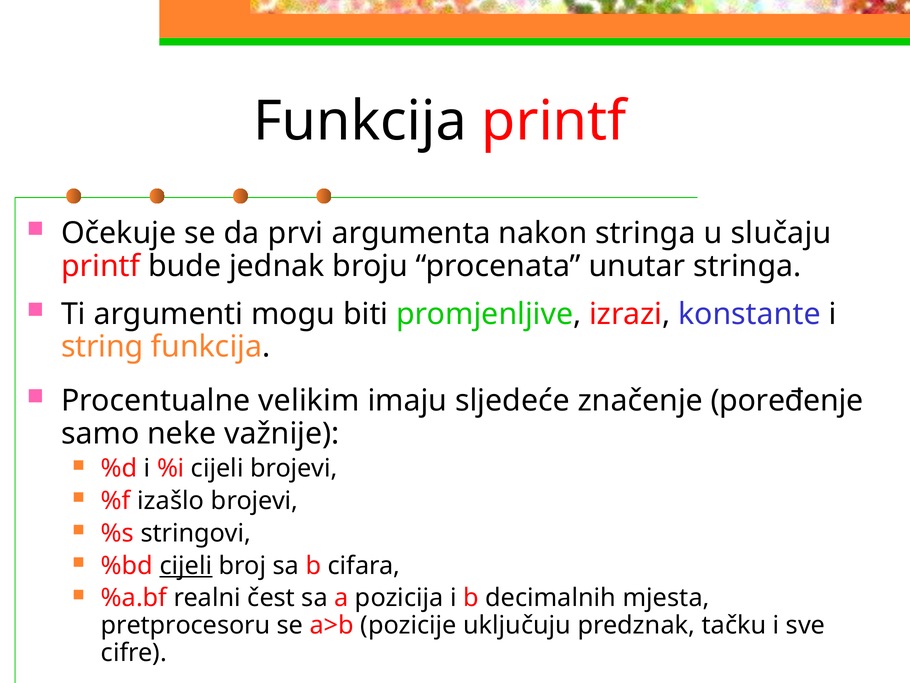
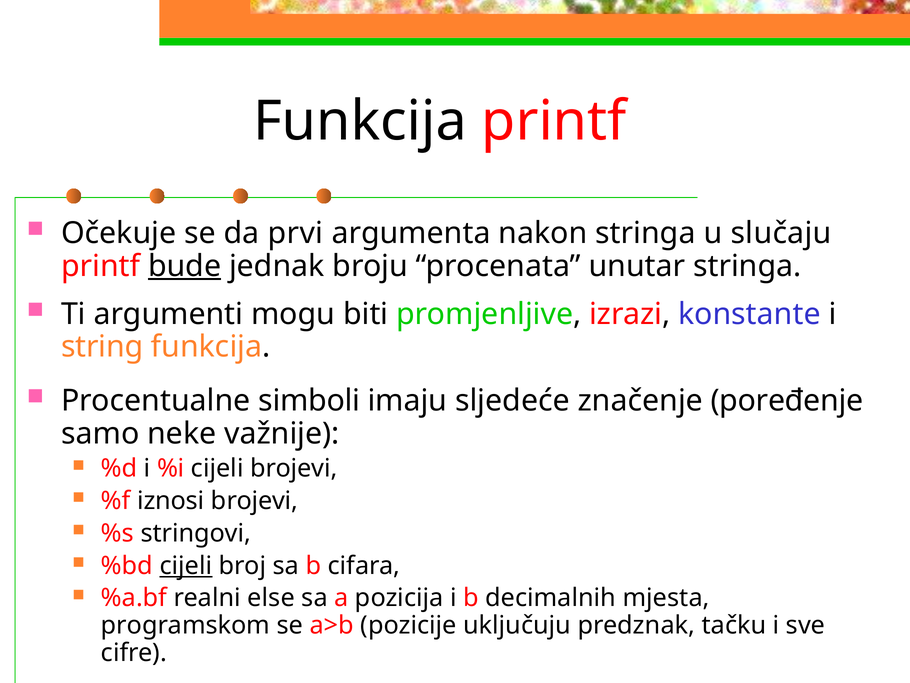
bude underline: none -> present
velikim: velikim -> simboli
izašlo: izašlo -> iznosi
čest: čest -> else
pretprocesoru: pretprocesoru -> programskom
